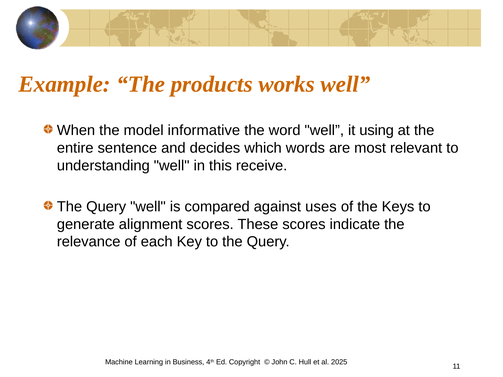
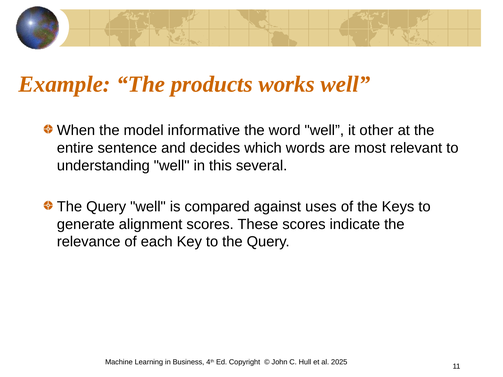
using: using -> other
receive: receive -> several
